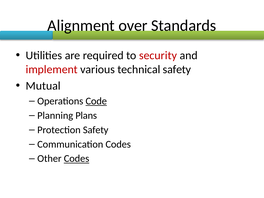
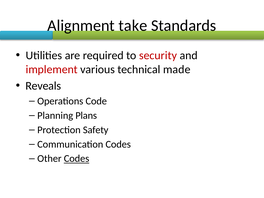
over: over -> take
technical safety: safety -> made
Mutual: Mutual -> Reveals
Code underline: present -> none
